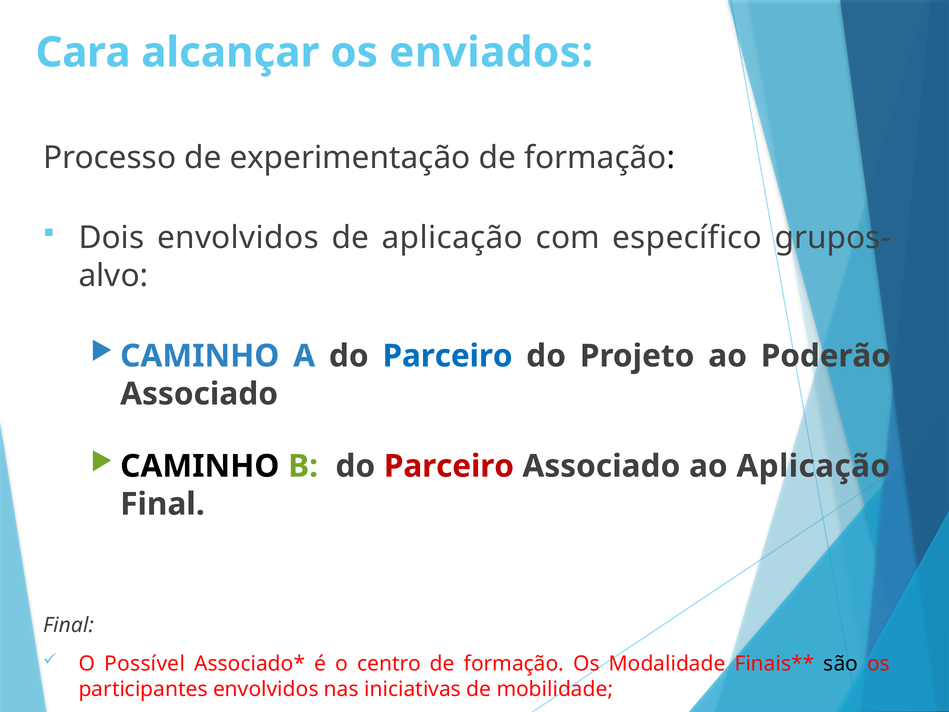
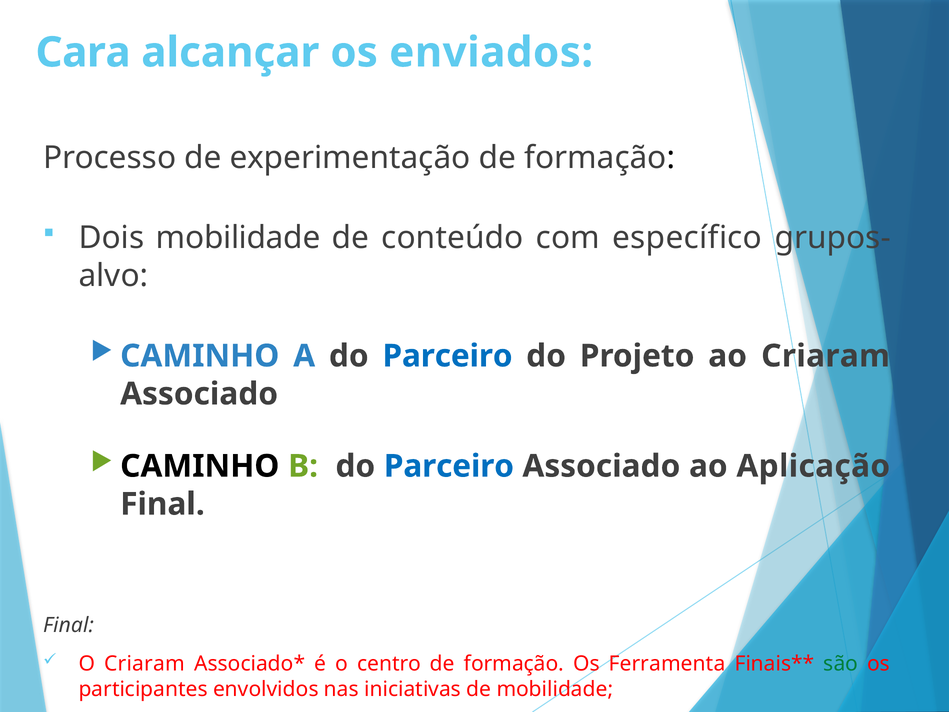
Dois envolvidos: envolvidos -> mobilidade
de aplicação: aplicação -> conteúdo
ao Poderão: Poderão -> Criaram
Parceiro at (449, 466) colour: red -> blue
O Possível: Possível -> Criaram
Modalidade: Modalidade -> Ferramenta
são colour: black -> green
